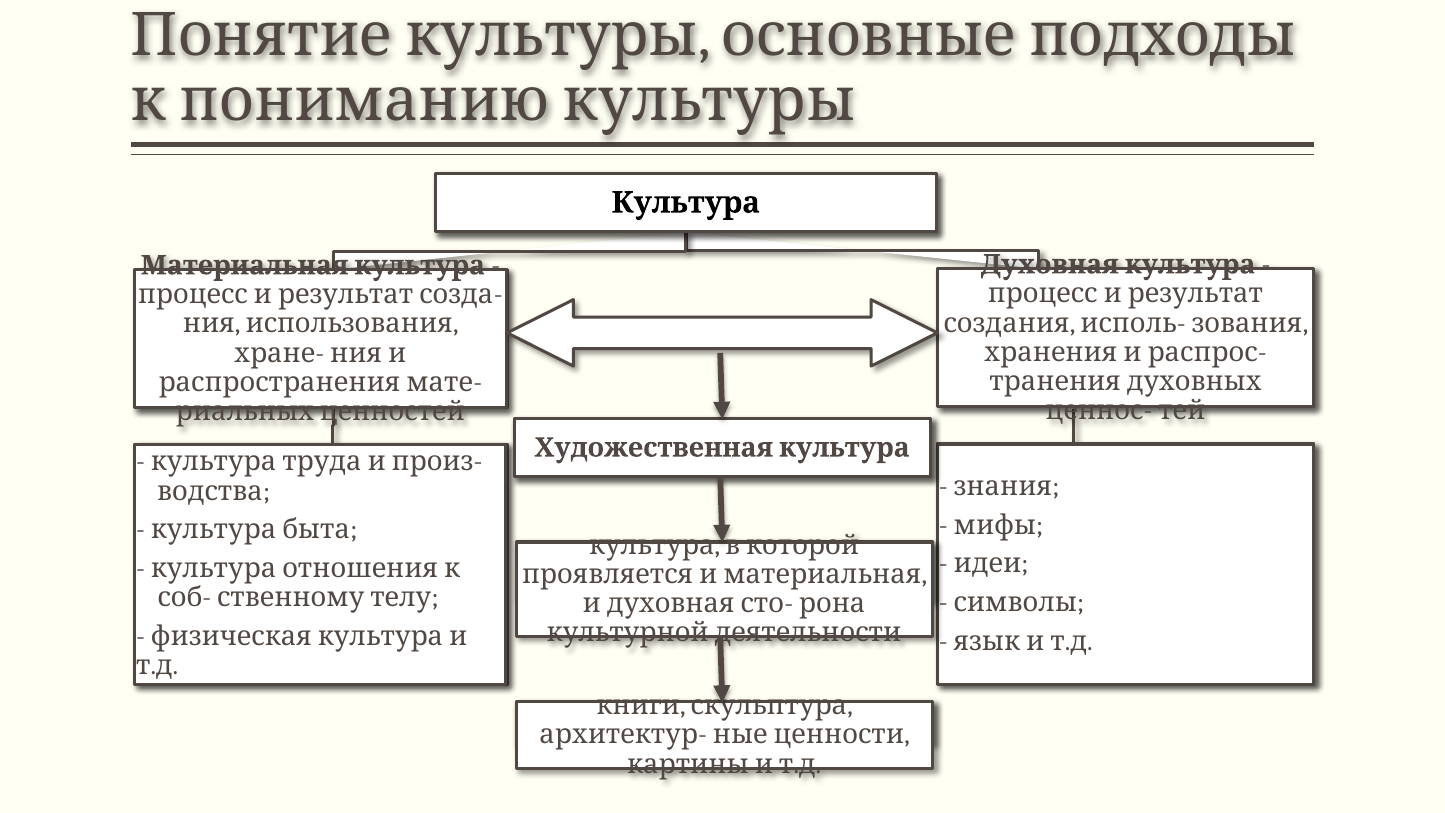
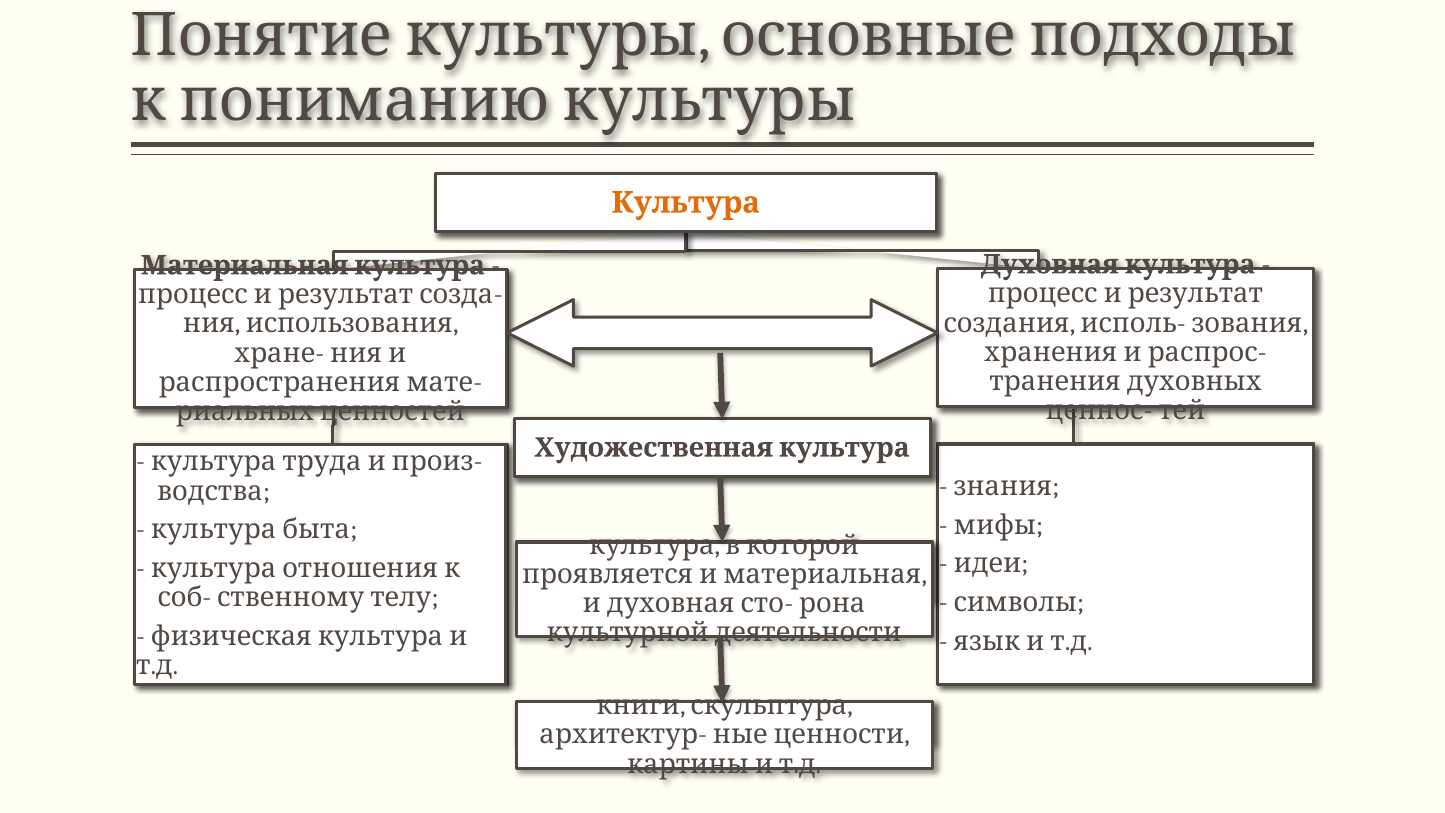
Культура at (686, 203) colour: black -> orange
